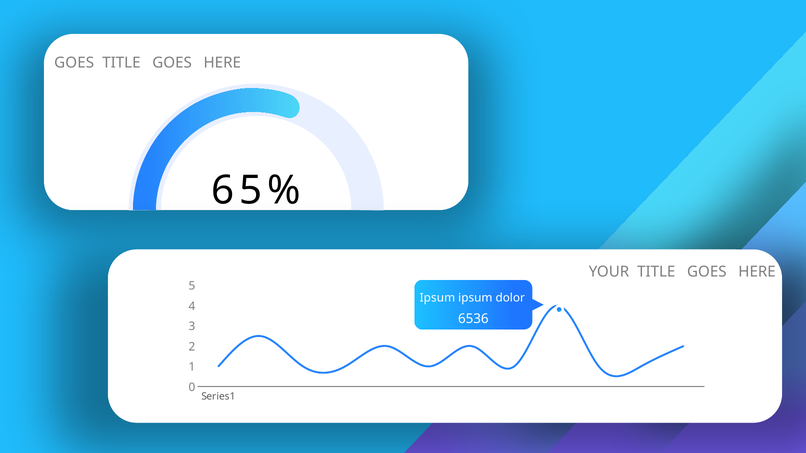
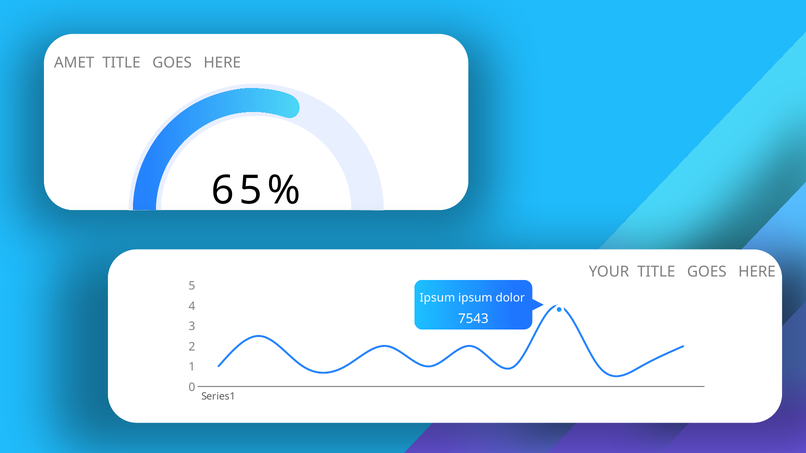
GOES at (74, 63): GOES -> AMET
6536: 6536 -> 7543
